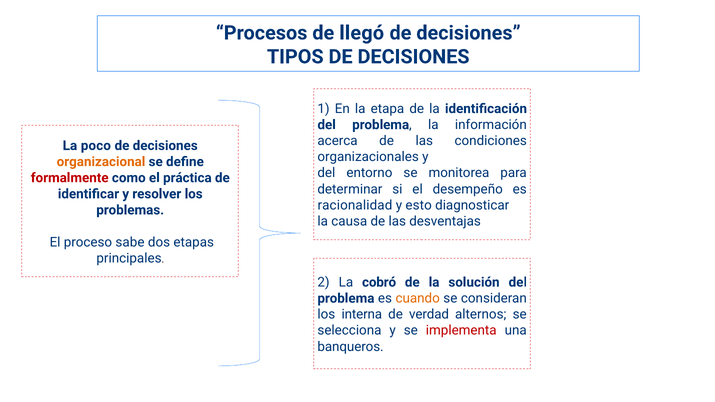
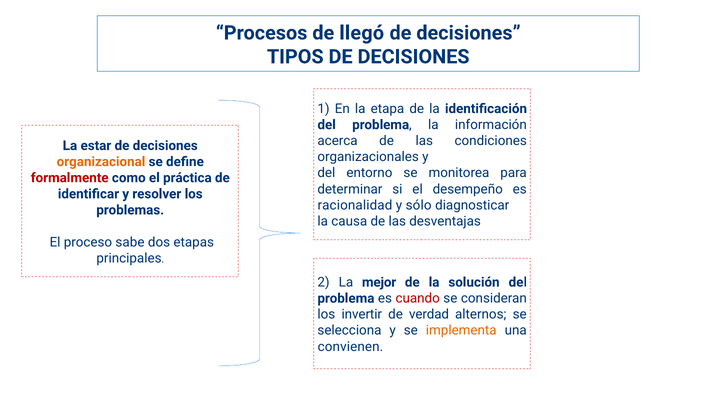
poco: poco -> estar
esto: esto -> sólo
cobró: cobró -> mejor
cuando colour: orange -> red
interna: interna -> invertir
implementa colour: red -> orange
banqueros: banqueros -> convienen
